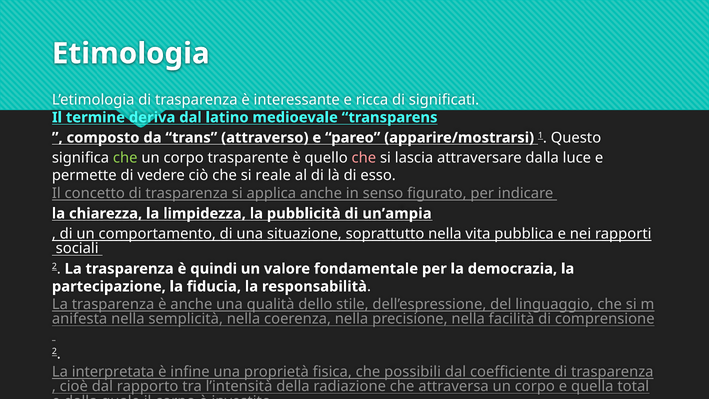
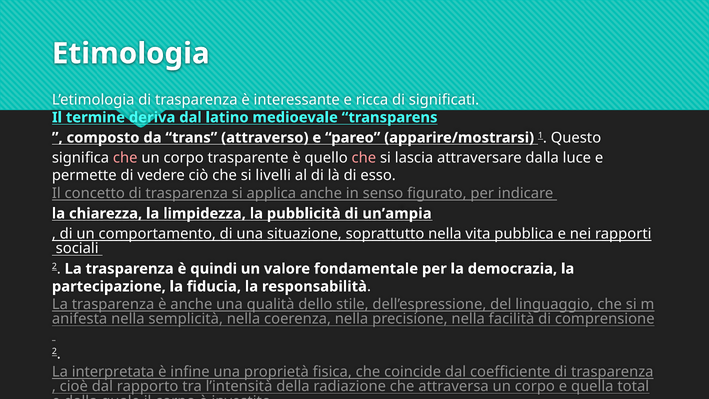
che at (125, 158) colour: light green -> pink
reale: reale -> livelli
possibili: possibili -> coincide
